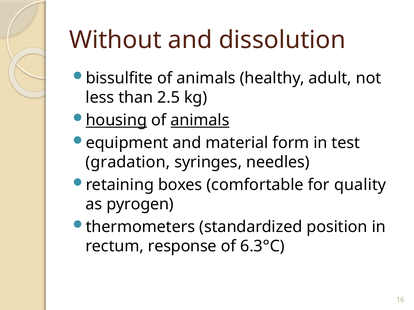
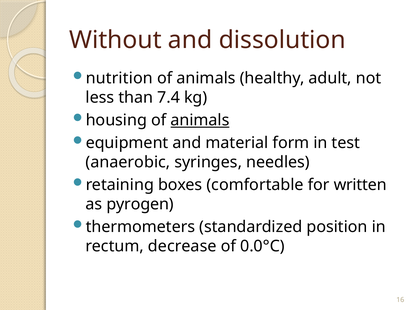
bissulfite: bissulfite -> nutrition
2.5: 2.5 -> 7.4
housing underline: present -> none
gradation: gradation -> anaerobic
quality: quality -> written
response: response -> decrease
6.3°C: 6.3°C -> 0.0°C
